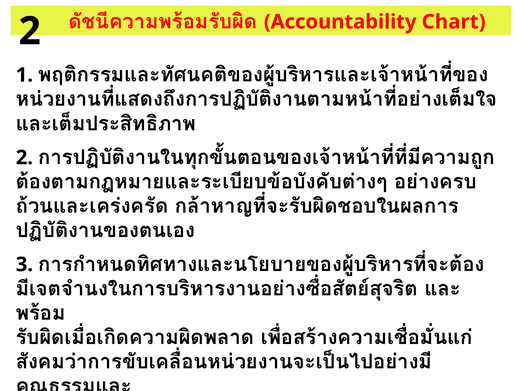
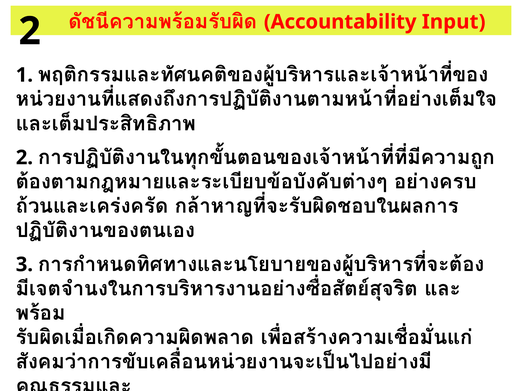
Chart: Chart -> Input
